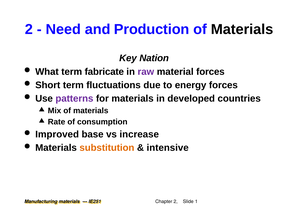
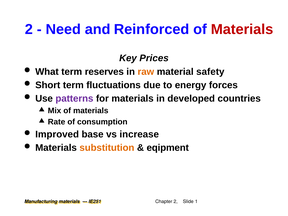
Production: Production -> Reinforced
Materials at (242, 29) colour: black -> red
Nation: Nation -> Prices
fabricate: fabricate -> reserves
raw colour: purple -> orange
material forces: forces -> safety
intensive: intensive -> eqipment
